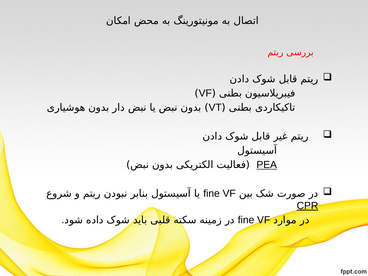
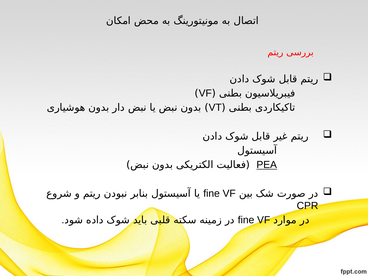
CPR underline: present -> none
